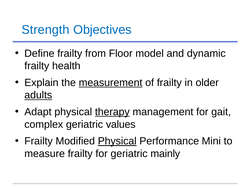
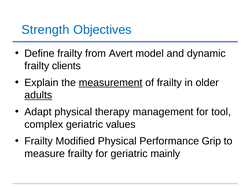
Floor: Floor -> Avert
health: health -> clients
therapy underline: present -> none
gait: gait -> tool
Physical at (117, 141) underline: present -> none
Mini: Mini -> Grip
